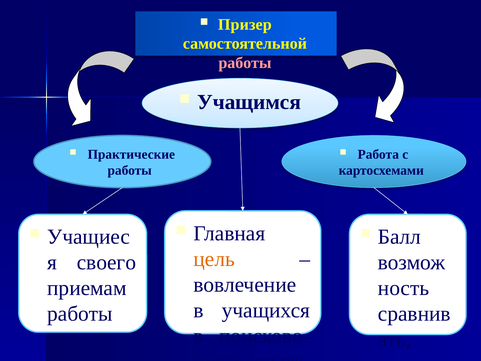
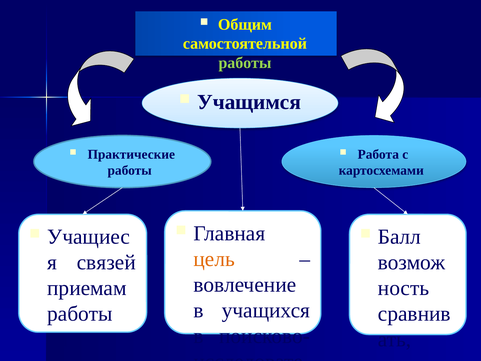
Призер: Призер -> Общим
работы at (245, 63) colour: pink -> light green
своего: своего -> связей
